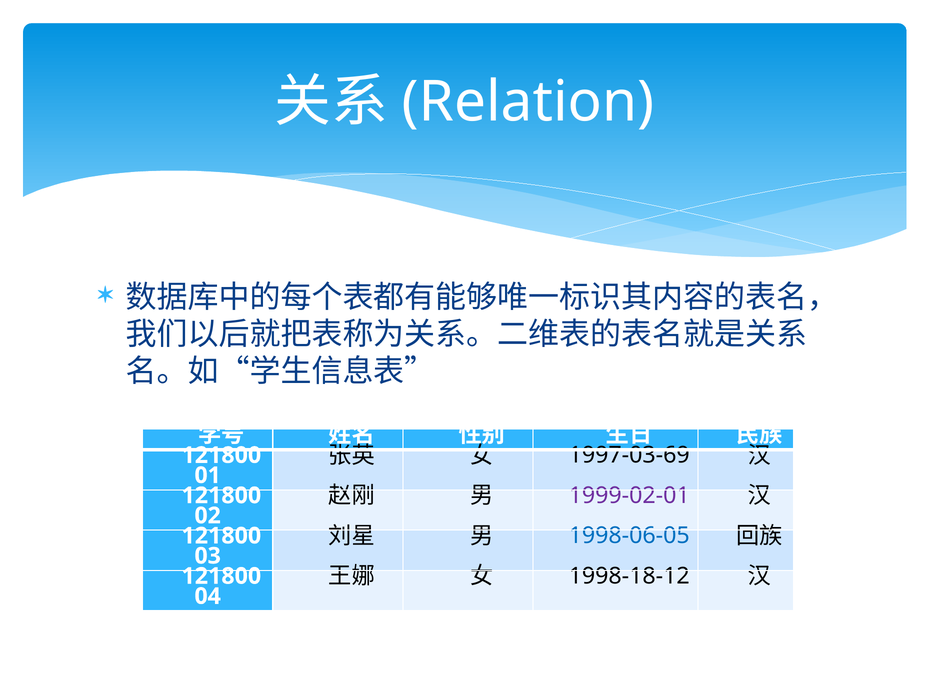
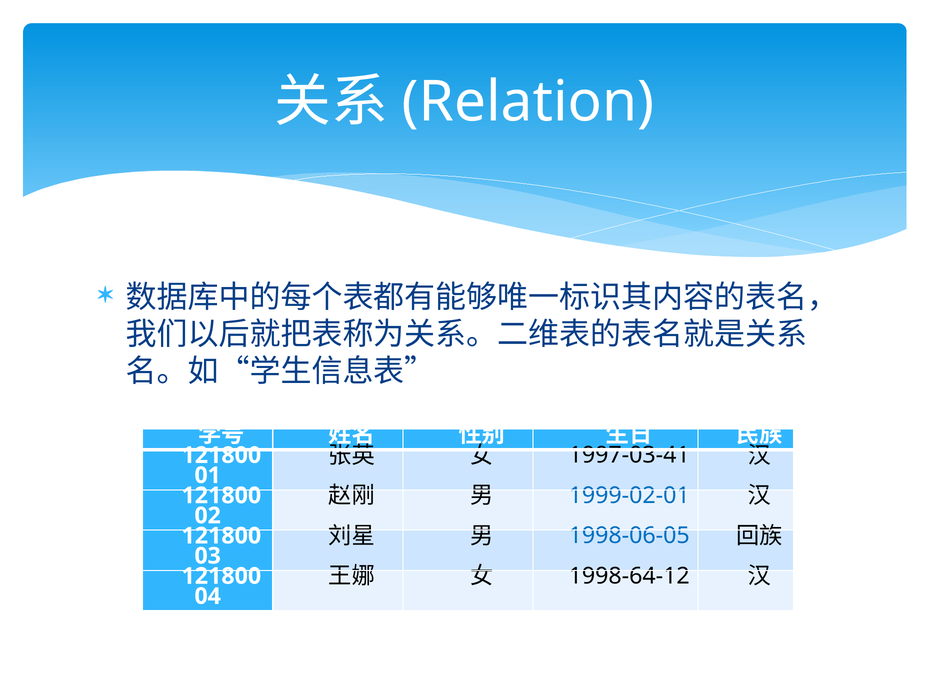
1997-03-69: 1997-03-69 -> 1997-03-41
1999-02-01 colour: purple -> blue
1998-18-12: 1998-18-12 -> 1998-64-12
